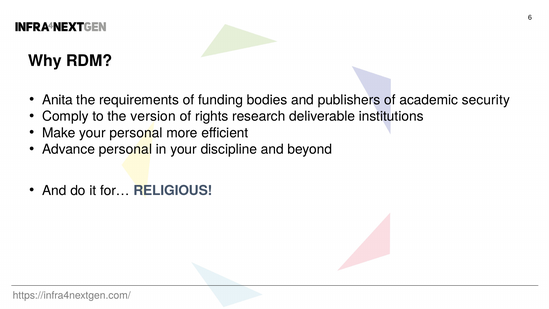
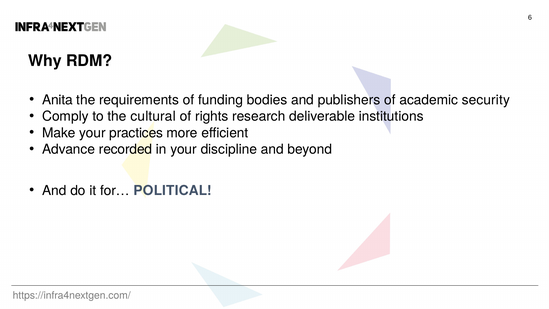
version: version -> cultural
your personal: personal -> practices
Advance personal: personal -> recorded
RELIGIOUS: RELIGIOUS -> POLITICAL
